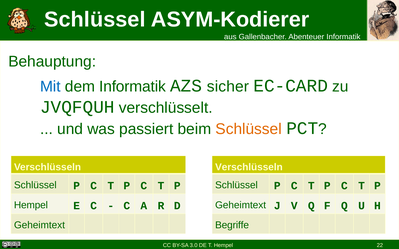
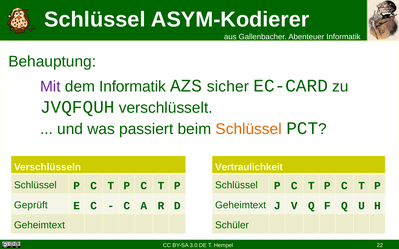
Mit colour: blue -> purple
Verschlüsseln Verschlüsseln: Verschlüsseln -> Vertraulichkeit
Hempel at (31, 205): Hempel -> Geprüft
Begriffe: Begriffe -> Schüler
